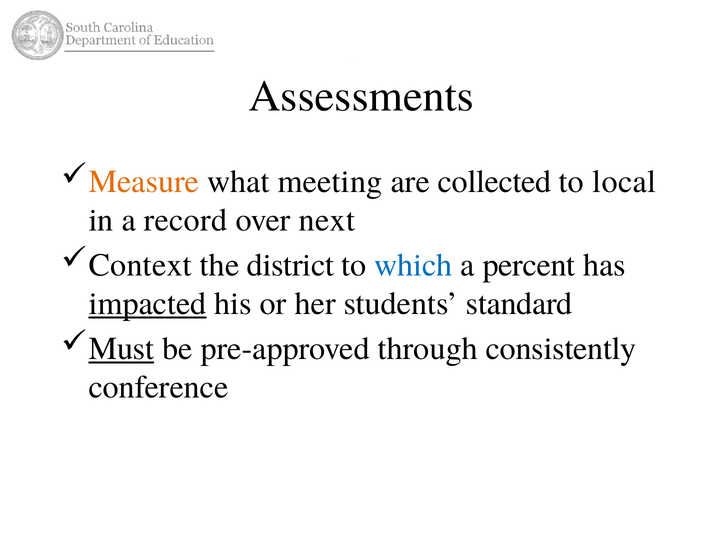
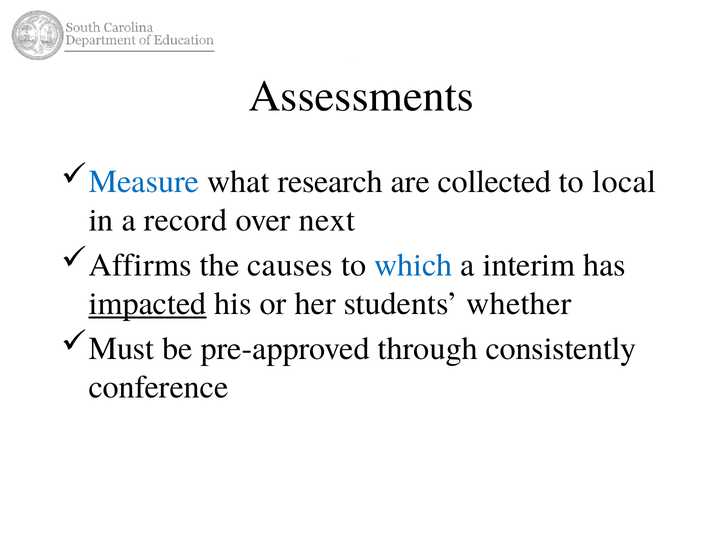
Measure colour: orange -> blue
meeting: meeting -> research
Context: Context -> Affirms
district: district -> causes
percent: percent -> interim
standard: standard -> whether
Must underline: present -> none
